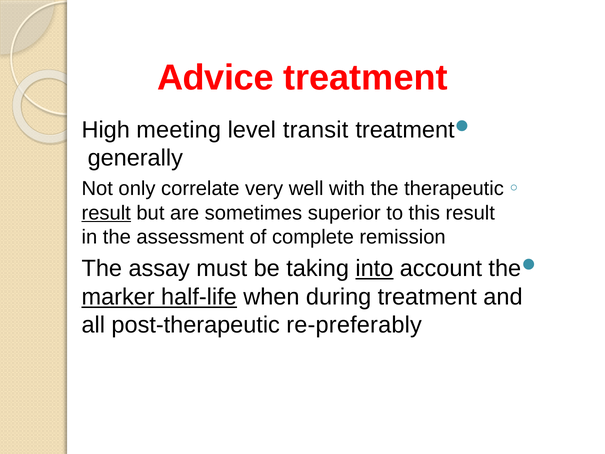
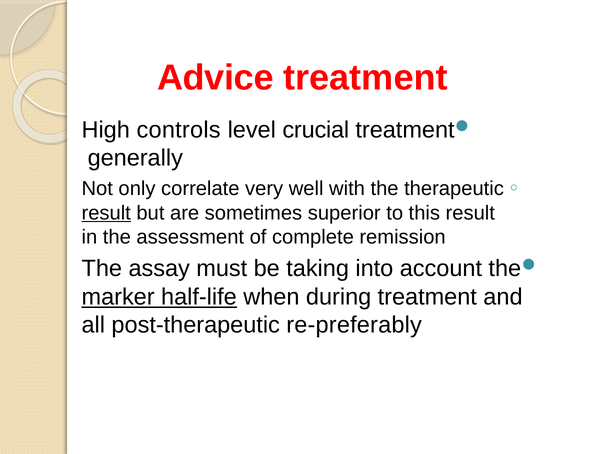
meeting: meeting -> controls
transit: transit -> crucial
into underline: present -> none
